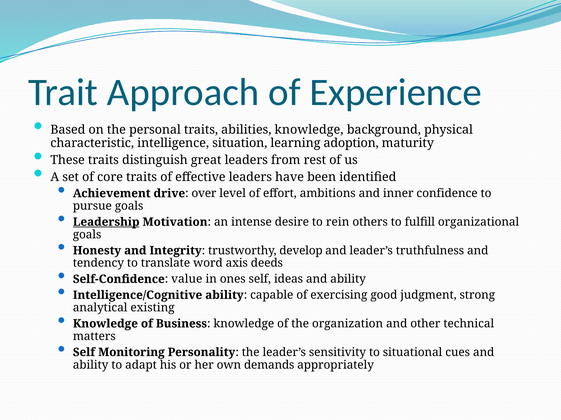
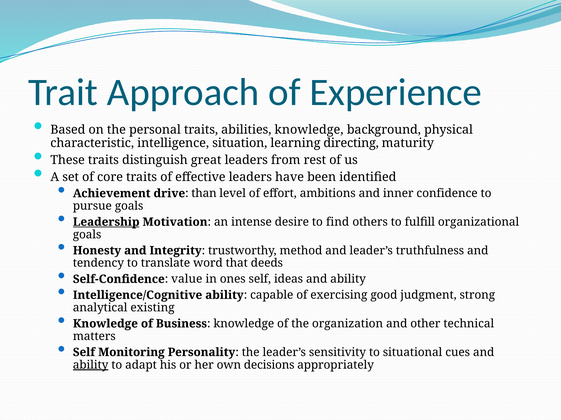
adoption: adoption -> directing
over: over -> than
rein: rein -> find
develop: develop -> method
axis: axis -> that
ability at (91, 365) underline: none -> present
demands: demands -> decisions
